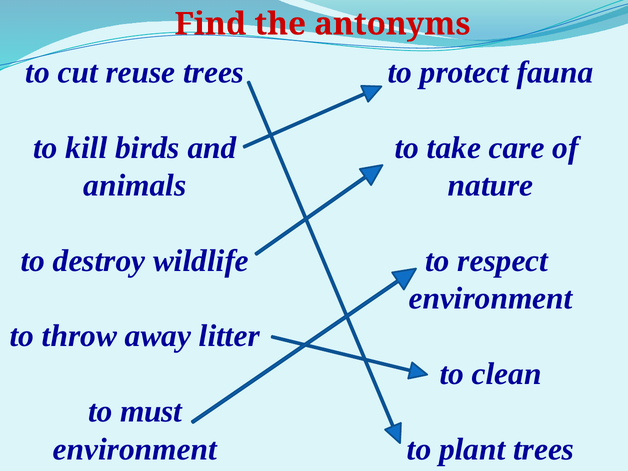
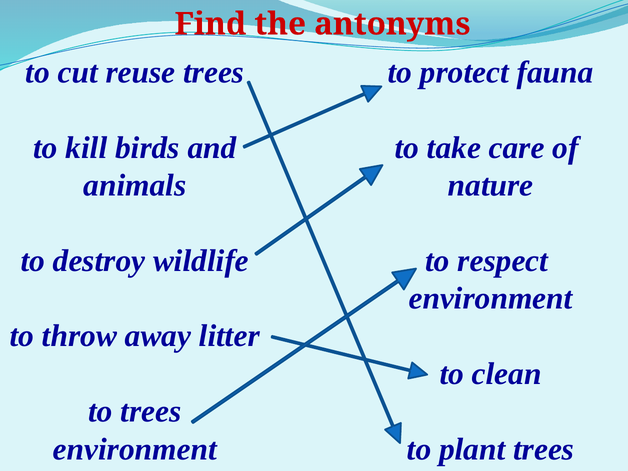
to must: must -> trees
